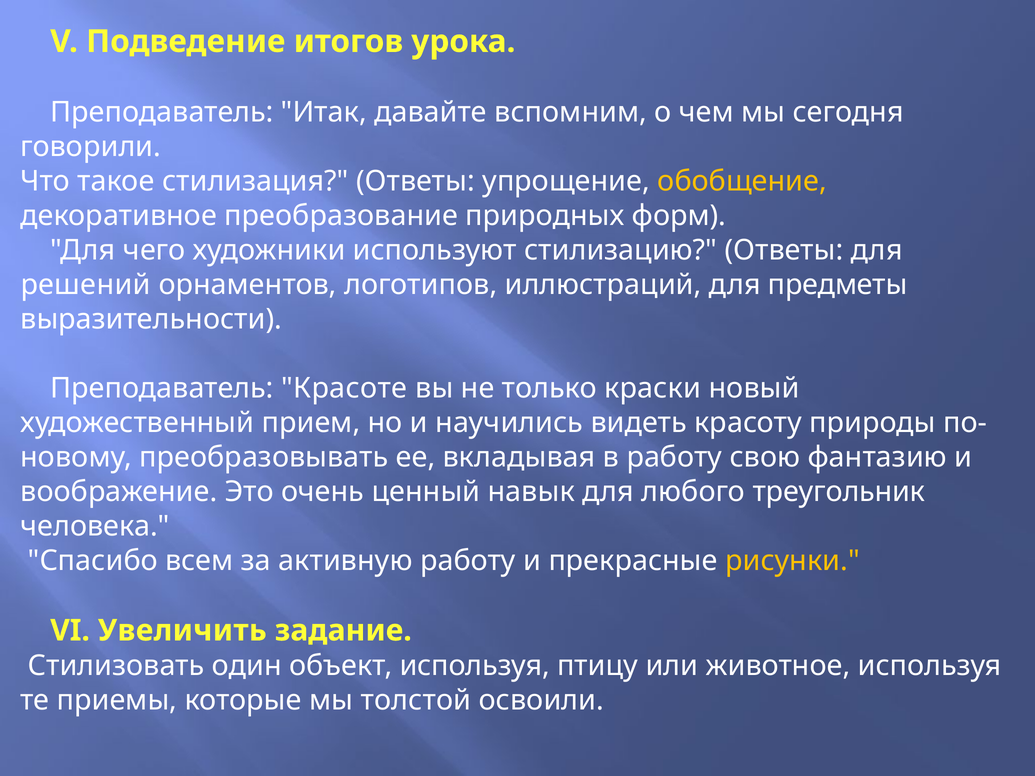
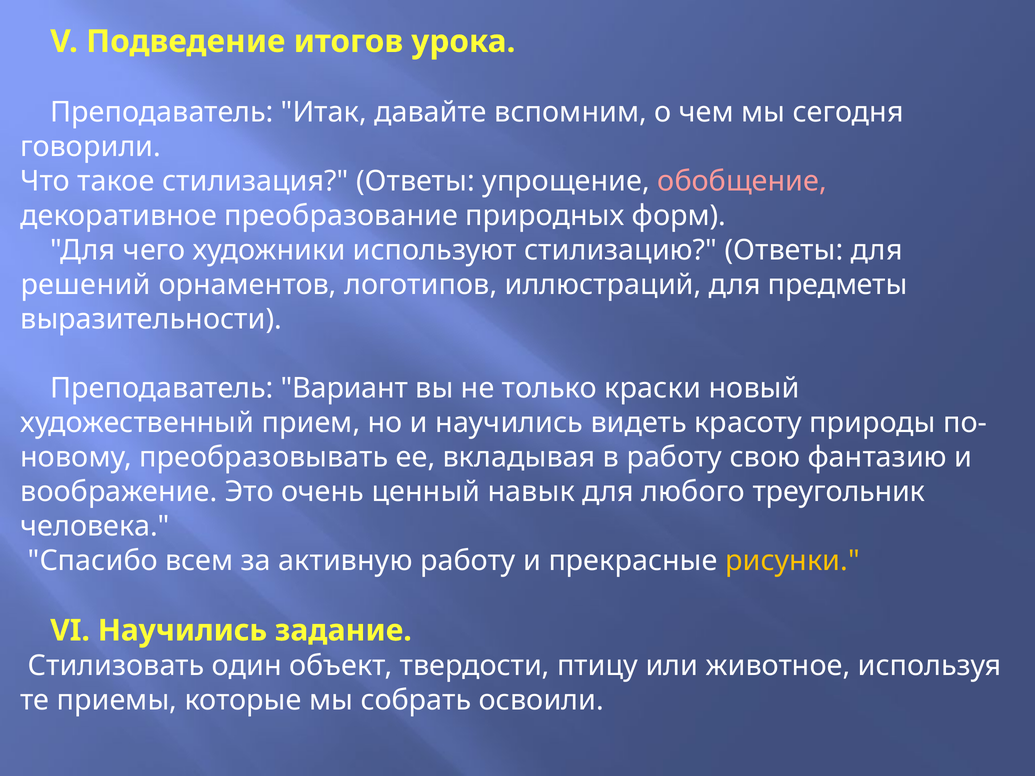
обобщение colour: yellow -> pink
Красоте: Красоте -> Вариант
VI Увеличить: Увеличить -> Научились
объект используя: используя -> твердости
толстой: толстой -> собрать
